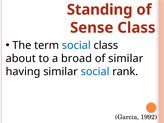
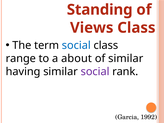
Sense: Sense -> Views
about: about -> range
broad: broad -> about
social at (95, 72) colour: blue -> purple
